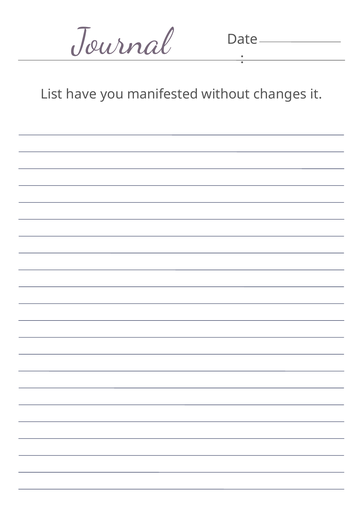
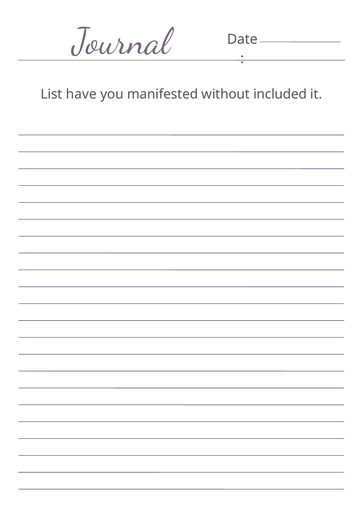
changes: changes -> included
